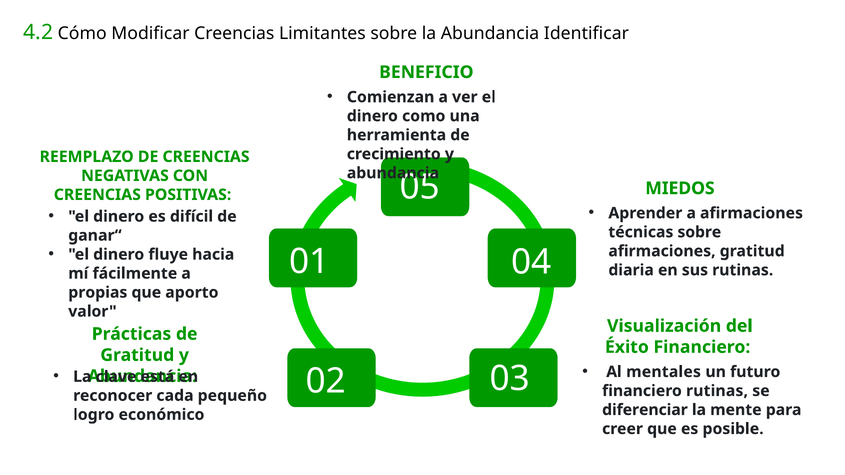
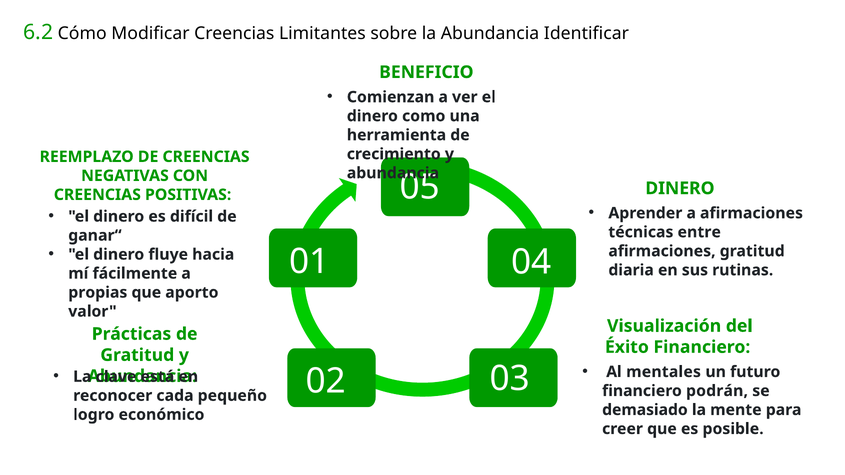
4.2: 4.2 -> 6.2
MIEDOS at (680, 188): MIEDOS -> DINERO
técnicas sobre: sobre -> entre
financiero rutinas: rutinas -> podrán
diferenciar: diferenciar -> demasiado
